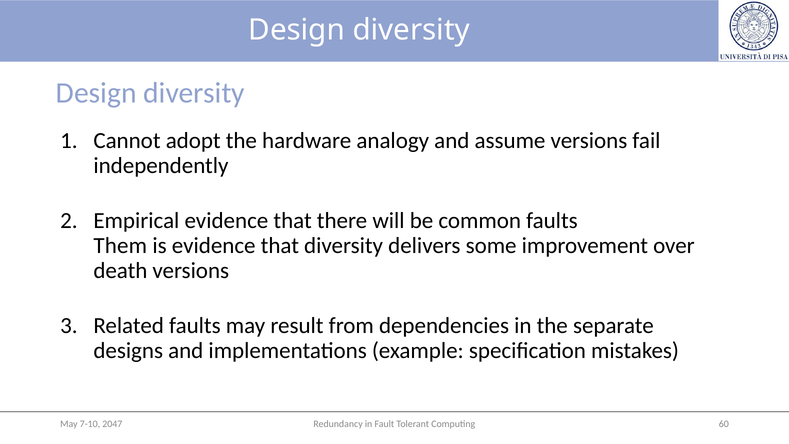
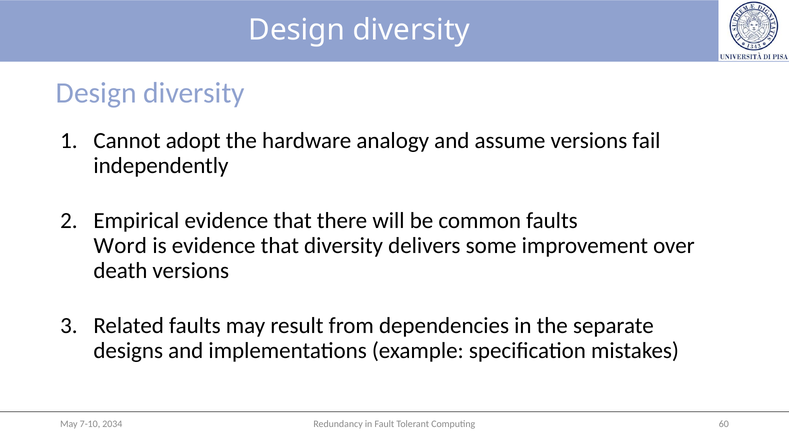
Them: Them -> Word
2047: 2047 -> 2034
